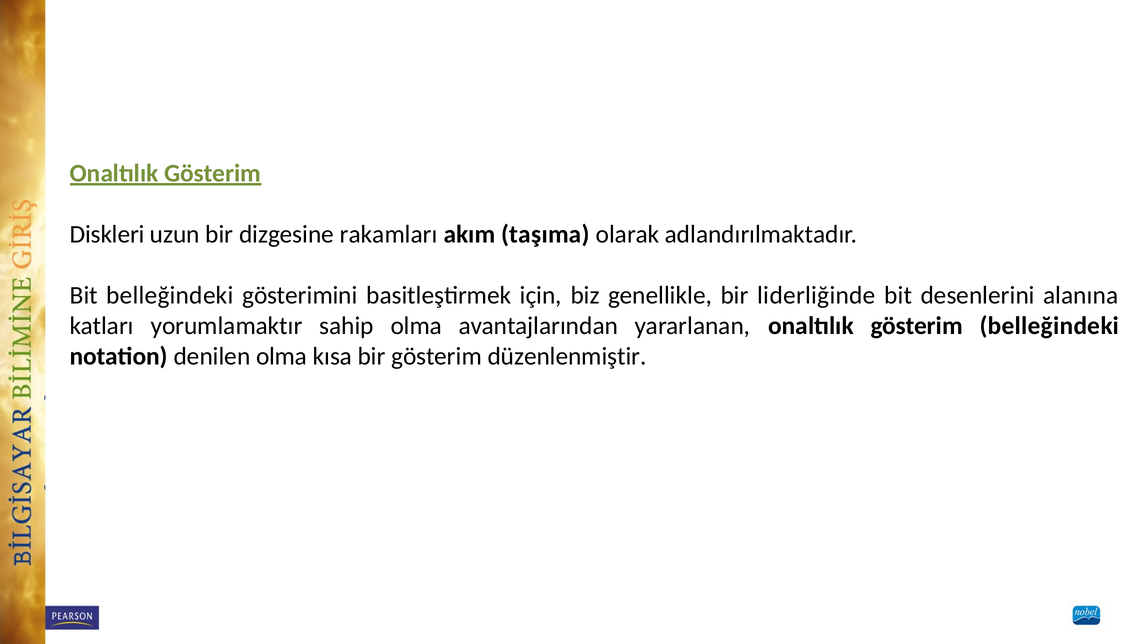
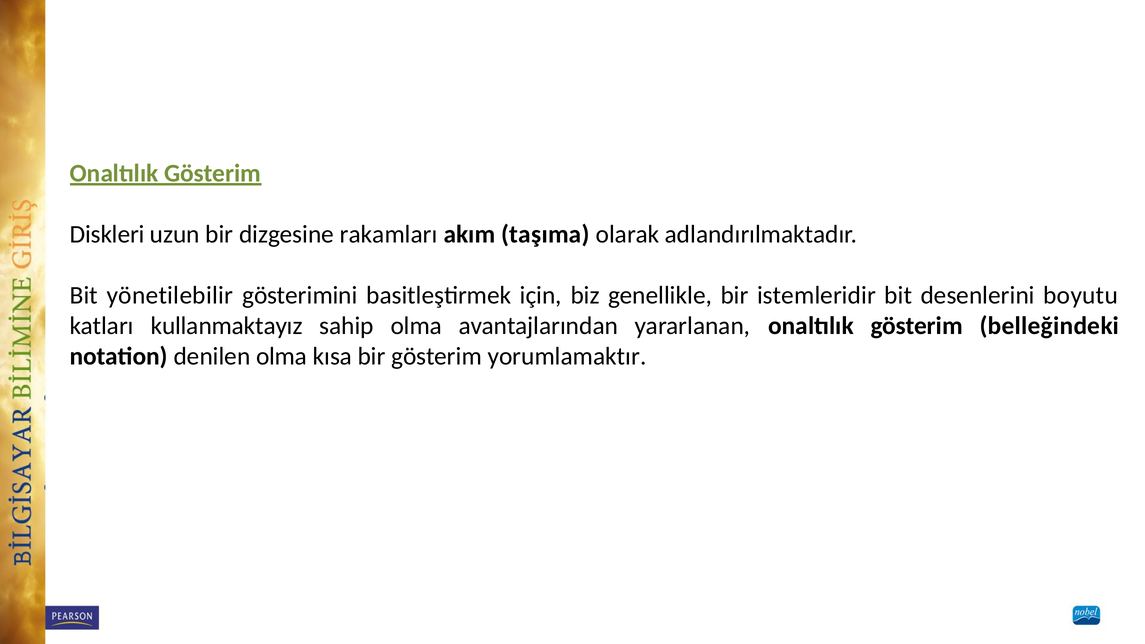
Bit belleğindeki: belleğindeki -> yönetilebilir
liderliğinde: liderliğinde -> istemleridir
alanına: alanına -> boyutu
yorumlamaktır: yorumlamaktır -> kullanmaktayız
düzenlenmiştir: düzenlenmiştir -> yorumlamaktır
